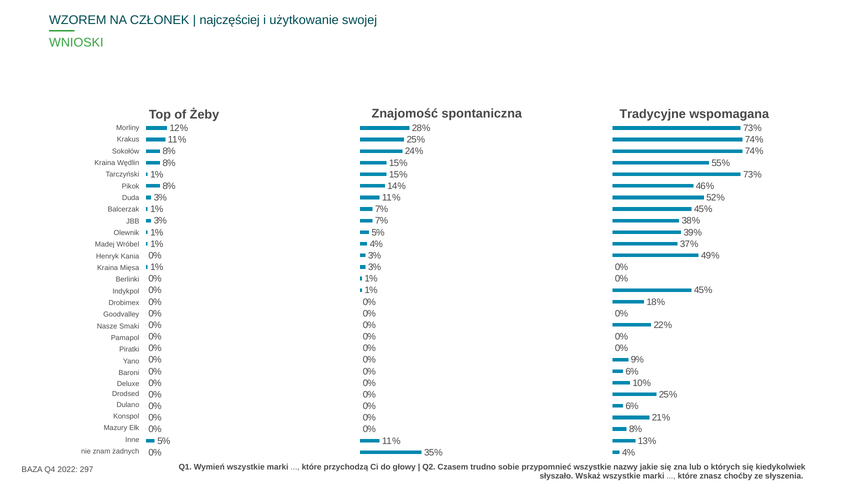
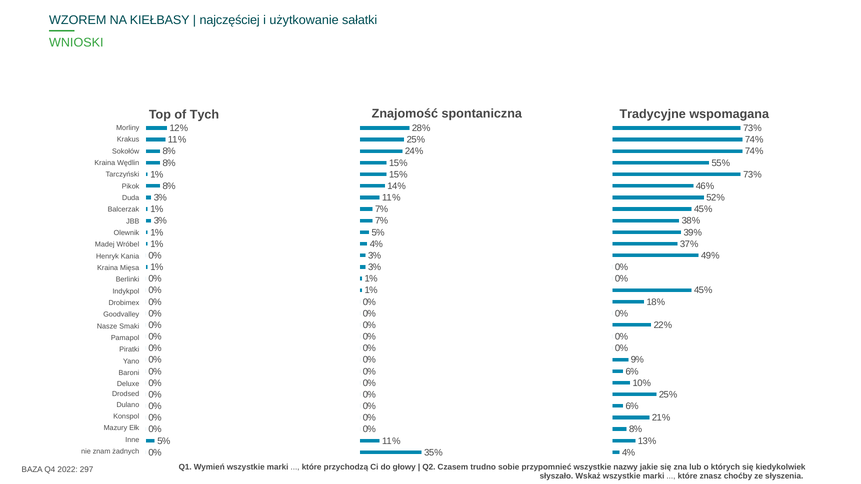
CZŁONEK: CZŁONEK -> KIEŁBASY
swojej: swojej -> sałatki
Żeby: Żeby -> Tych
